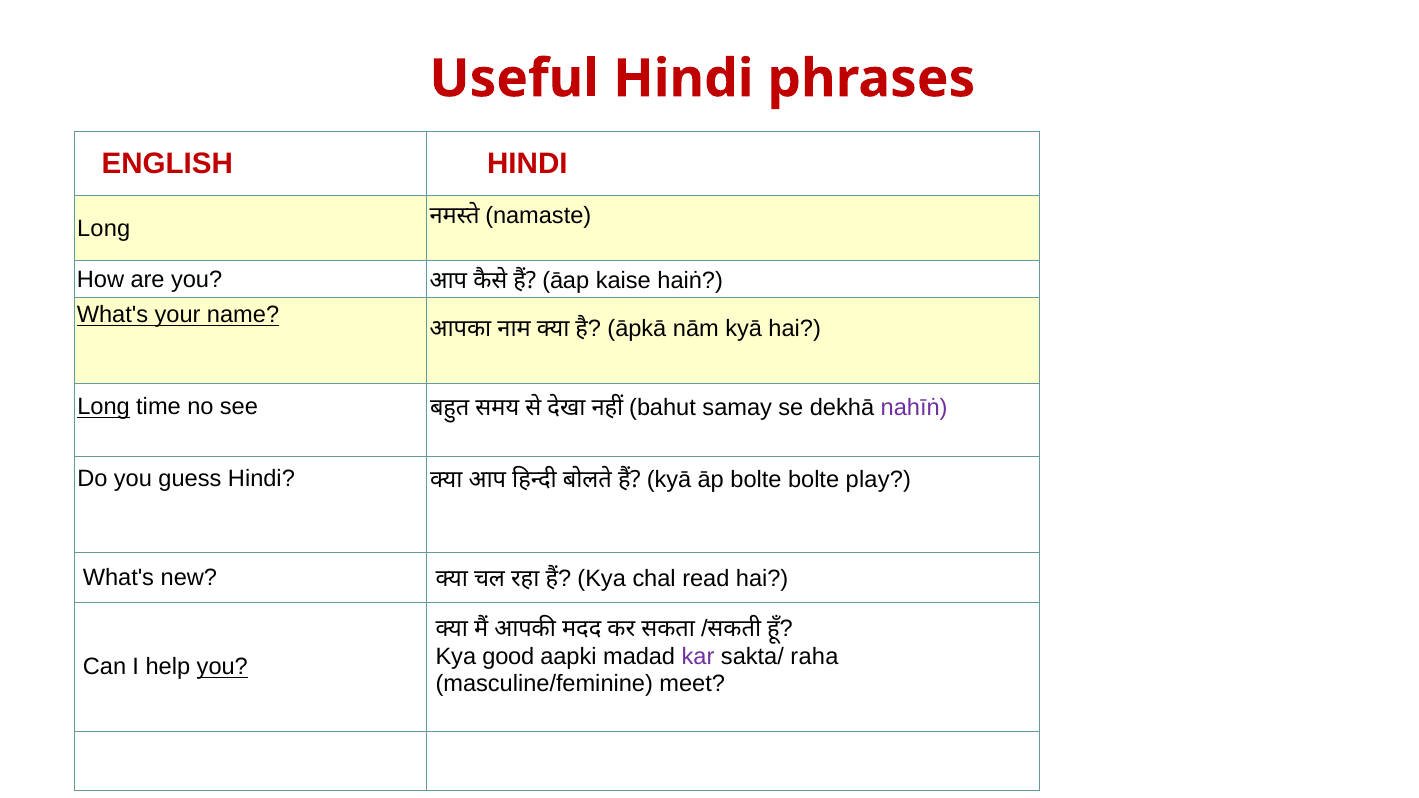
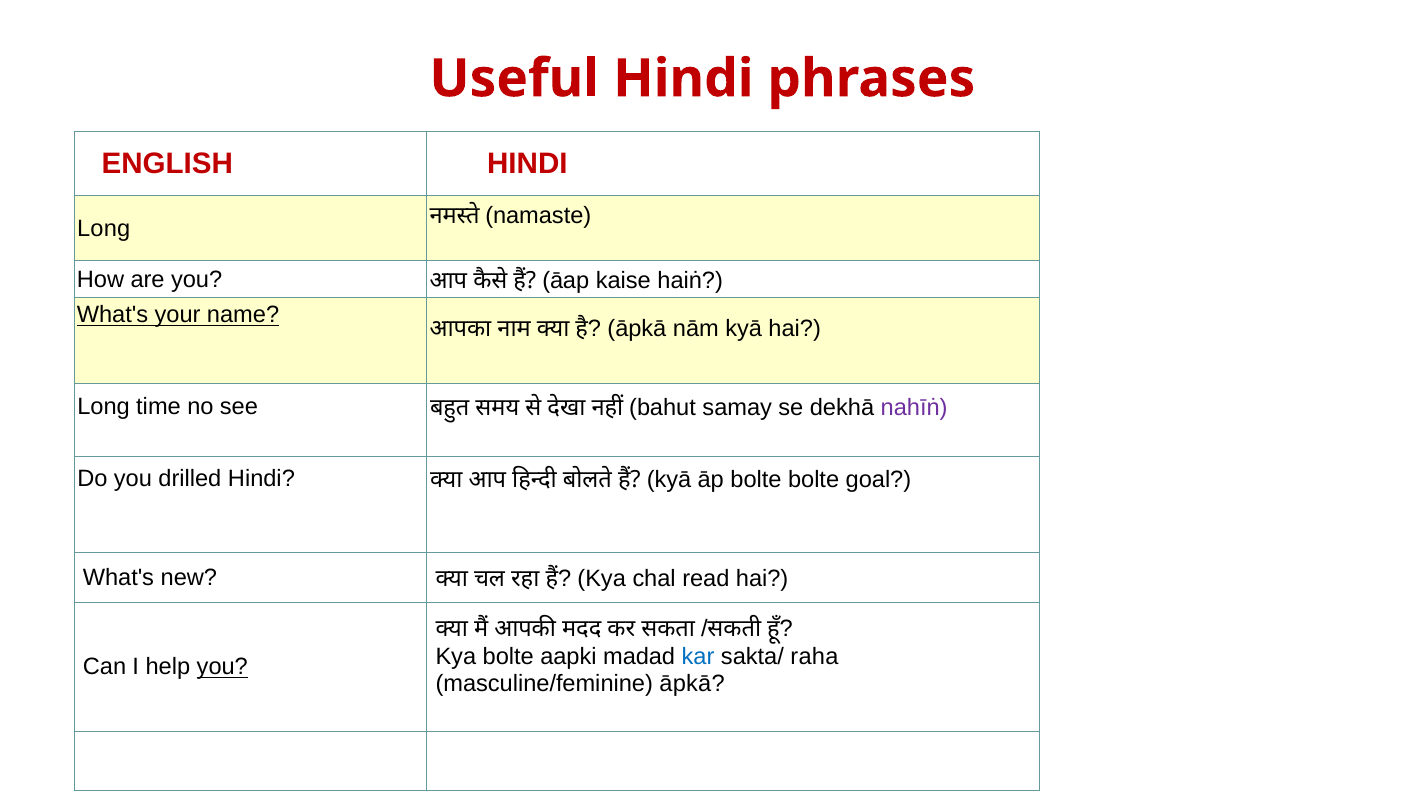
Long at (104, 407) underline: present -> none
guess: guess -> drilled
play: play -> goal
Kya good: good -> bolte
kar colour: purple -> blue
masculine/feminine meet: meet -> āpkā
